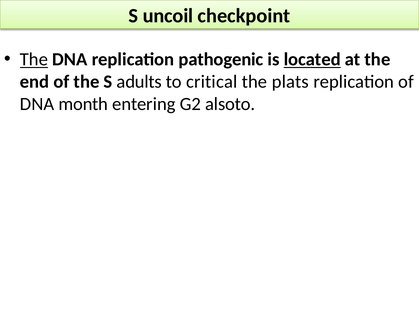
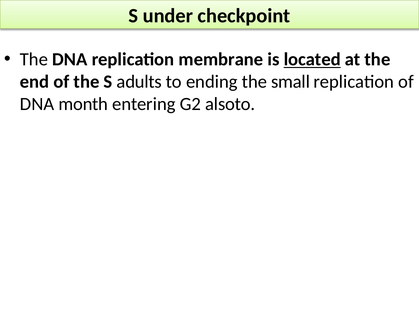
uncoil: uncoil -> under
The at (34, 60) underline: present -> none
pathogenic: pathogenic -> membrane
critical: critical -> ending
plats: plats -> small
